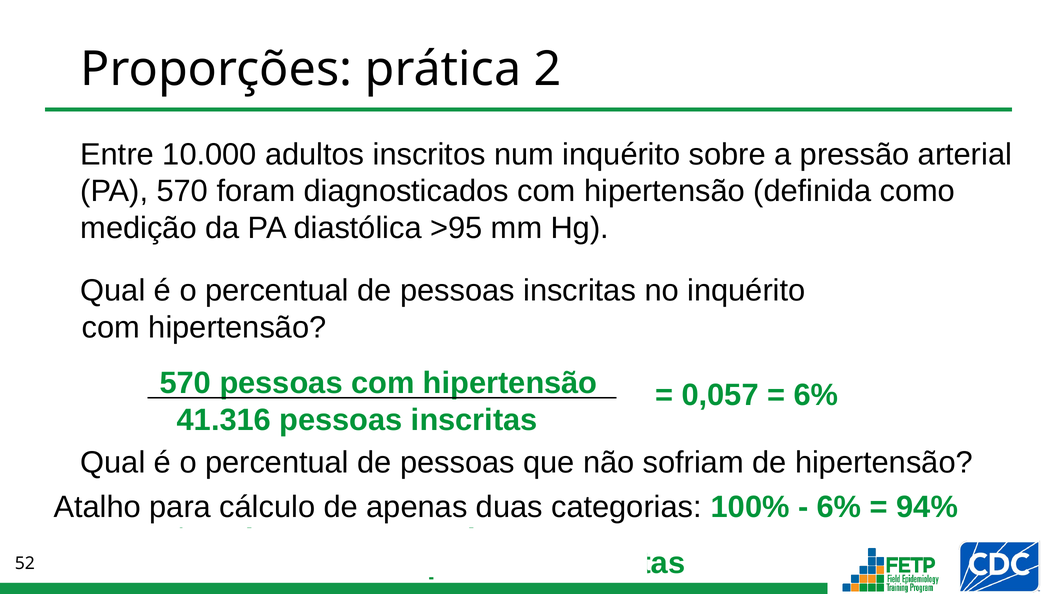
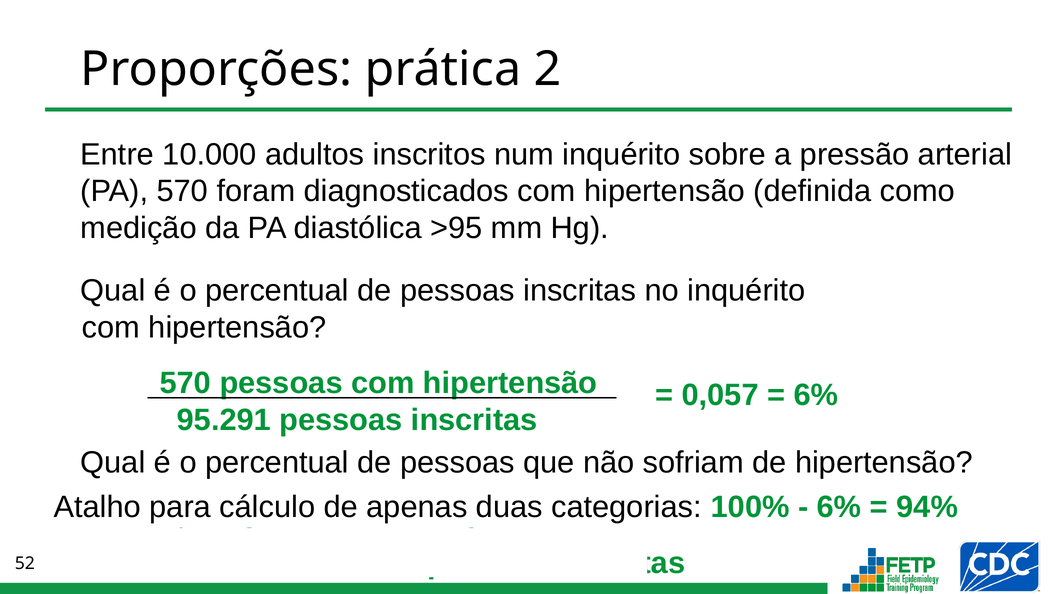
41.316: 41.316 -> 95.291
